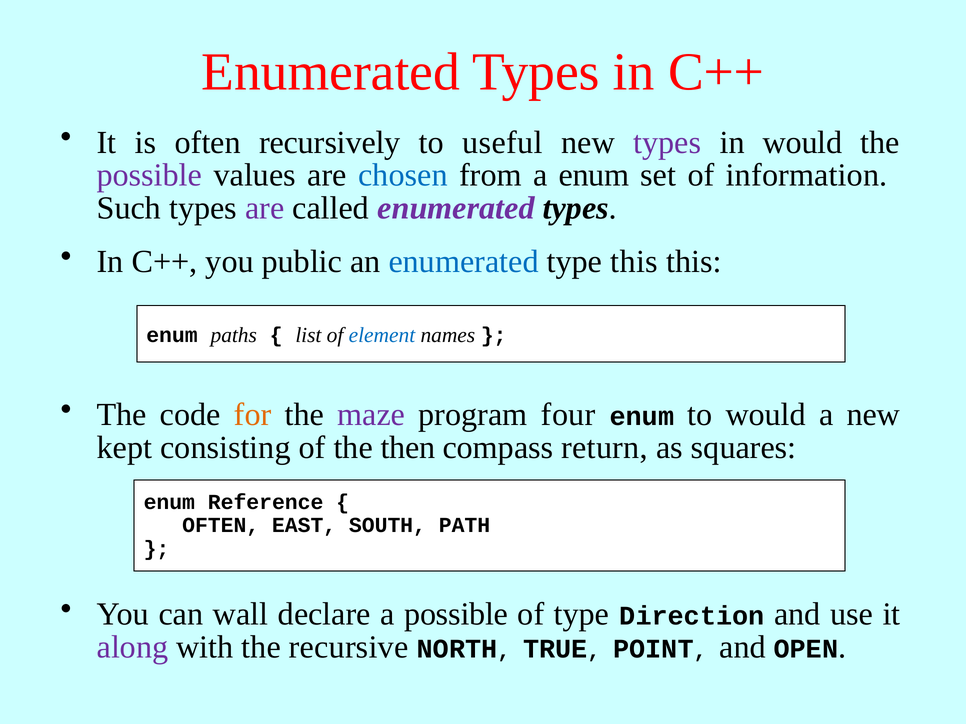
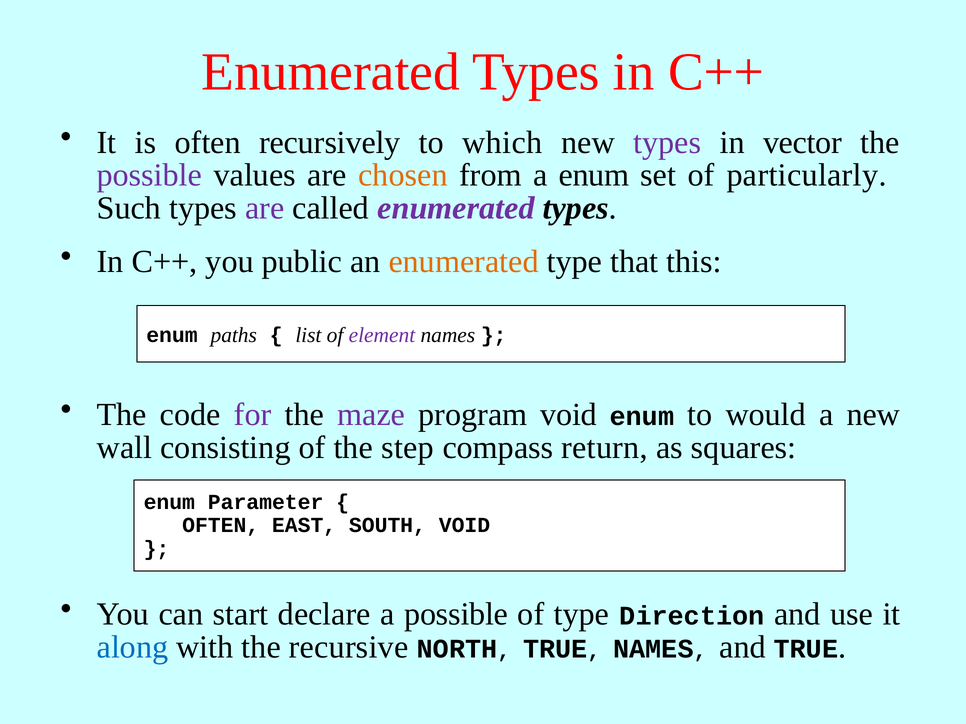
useful: useful -> which
in would: would -> vector
chosen colour: blue -> orange
information: information -> particularly
enumerated at (464, 262) colour: blue -> orange
type this: this -> that
element colour: blue -> purple
for colour: orange -> purple
program four: four -> void
kept: kept -> wall
then: then -> step
Reference: Reference -> Parameter
SOUTH PATH: PATH -> VOID
wall: wall -> start
along colour: purple -> blue
POINT at (653, 649): POINT -> NAMES
and OPEN: OPEN -> TRUE
